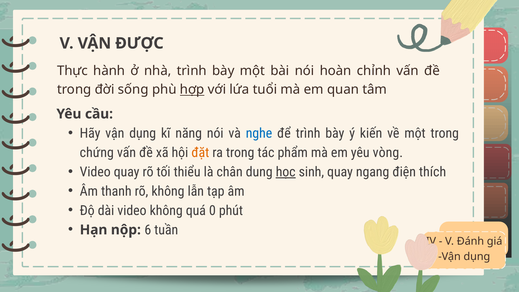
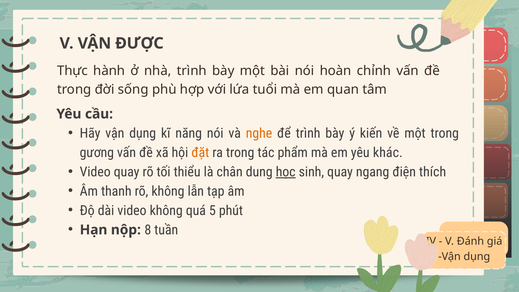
hợp underline: present -> none
nghe colour: blue -> orange
chứng: chứng -> gương
vòng: vòng -> khác
0: 0 -> 5
6: 6 -> 8
